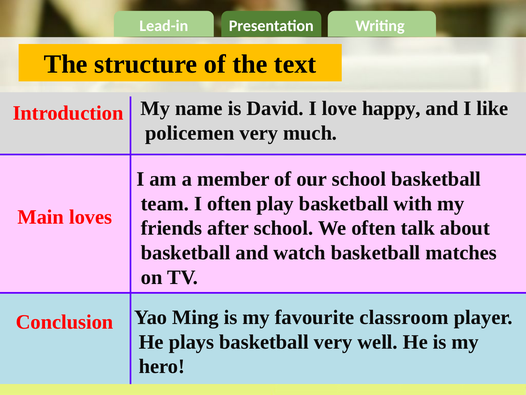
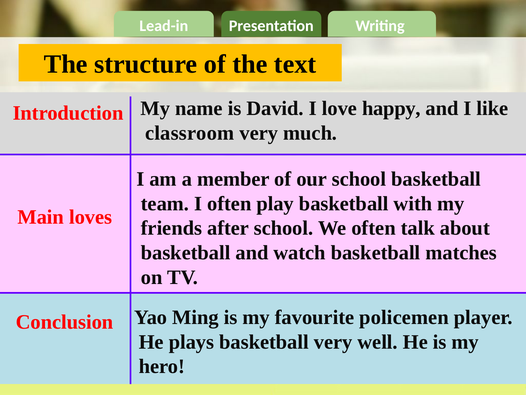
policemen: policemen -> classroom
classroom: classroom -> policemen
